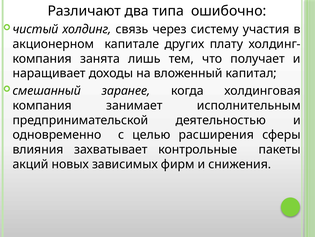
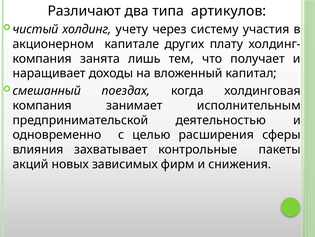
ошибочно: ошибочно -> артикулов
связь: связь -> учету
заранее: заранее -> поездах
